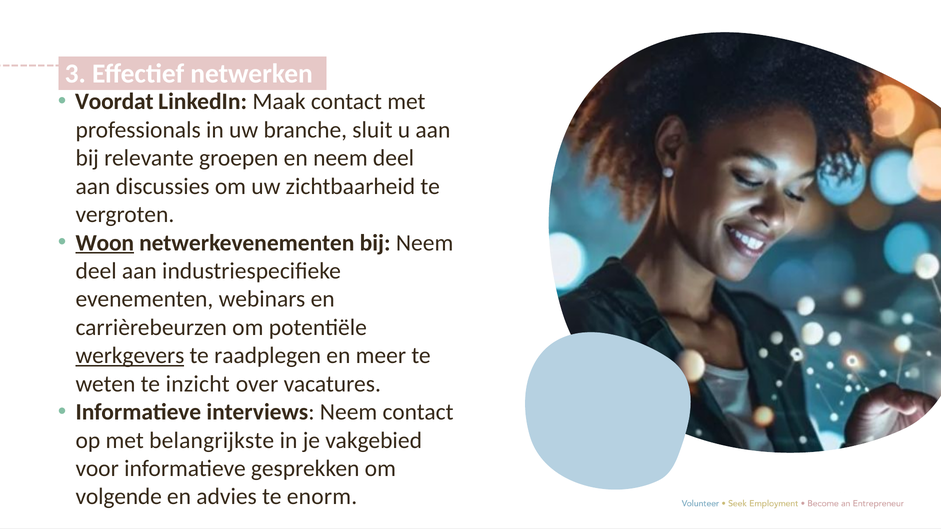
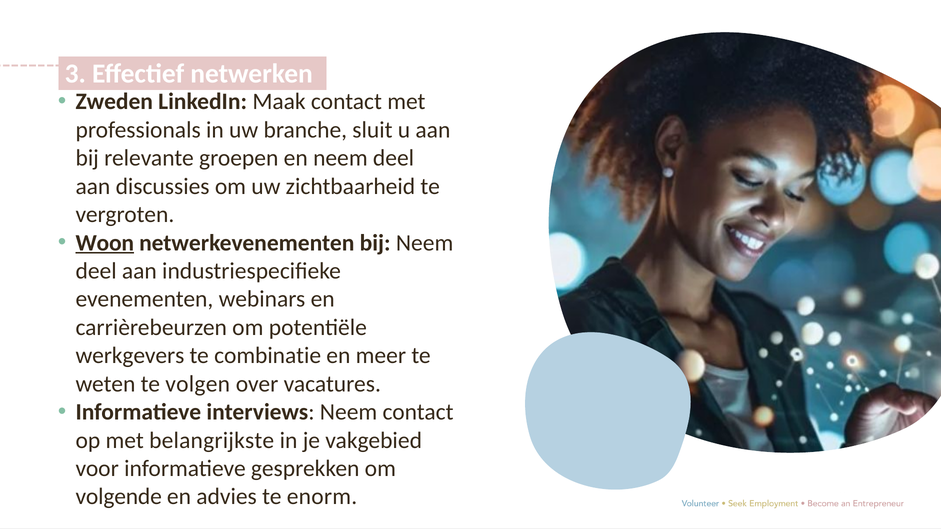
Voordat: Voordat -> Zweden
werkgevers underline: present -> none
raadplegen: raadplegen -> combinatie
inzicht: inzicht -> volgen
